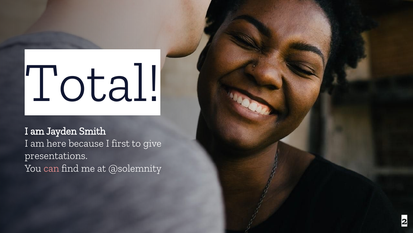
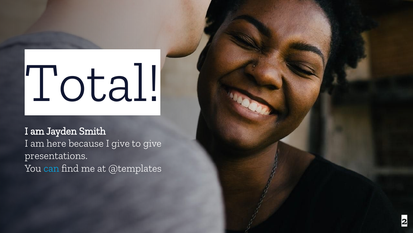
I first: first -> give
can colour: pink -> light blue
@solemnity: @solemnity -> @templates
